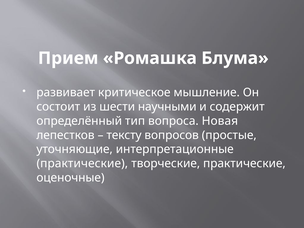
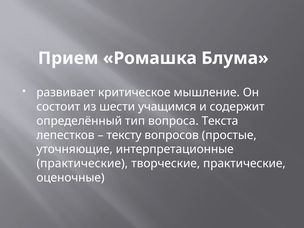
научными: научными -> учащимся
Новая: Новая -> Текста
